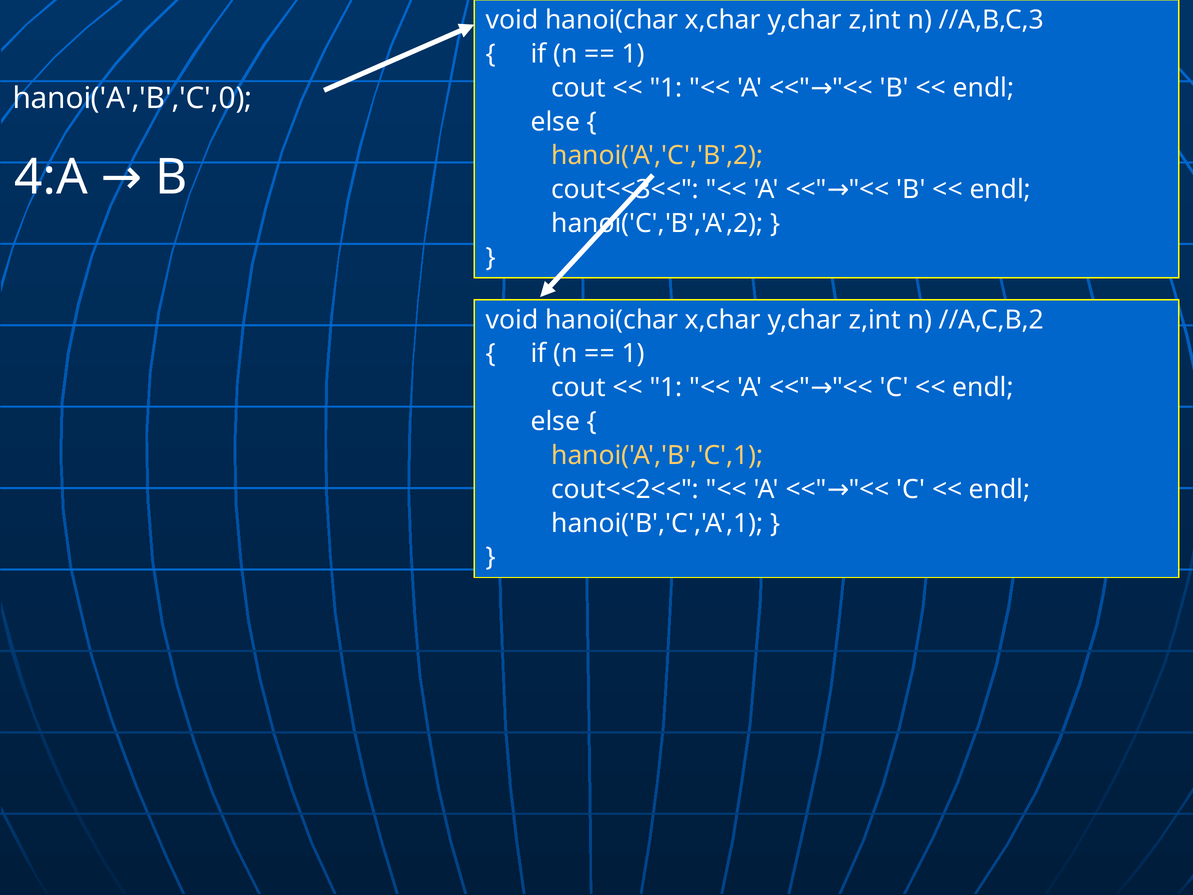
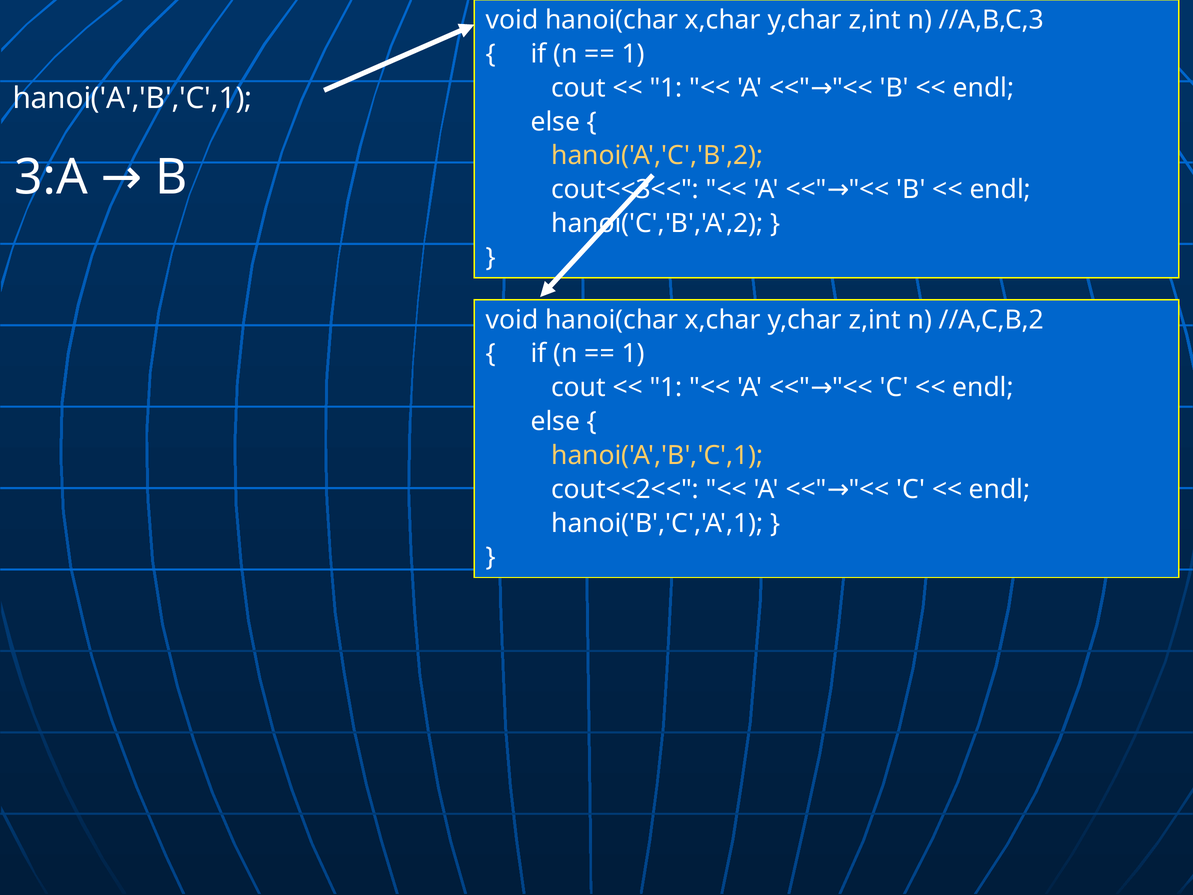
hanoi('A','B','C',0 at (132, 99): hanoi('A','B','C',0 -> hanoi('A','B','C',1
4:A: 4:A -> 3:A
